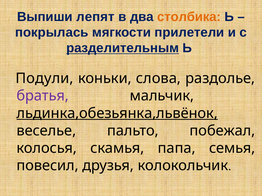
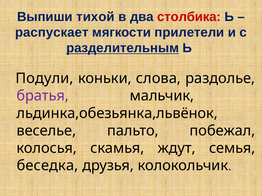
лепят: лепят -> тихой
столбика colour: orange -> red
покрылась: покрылась -> распускает
льдинка,обезьянка,львёнок underline: present -> none
папа: папа -> ждут
повесил: повесил -> беседка
